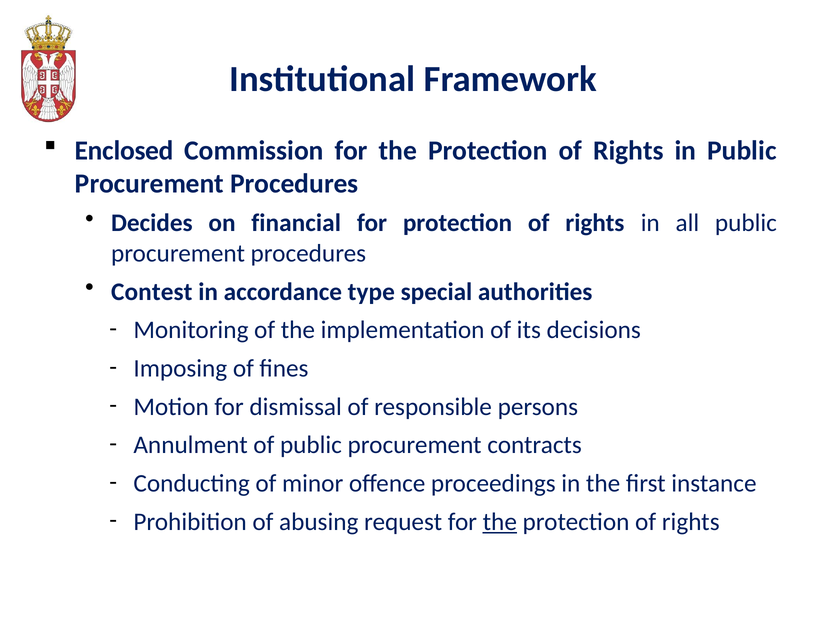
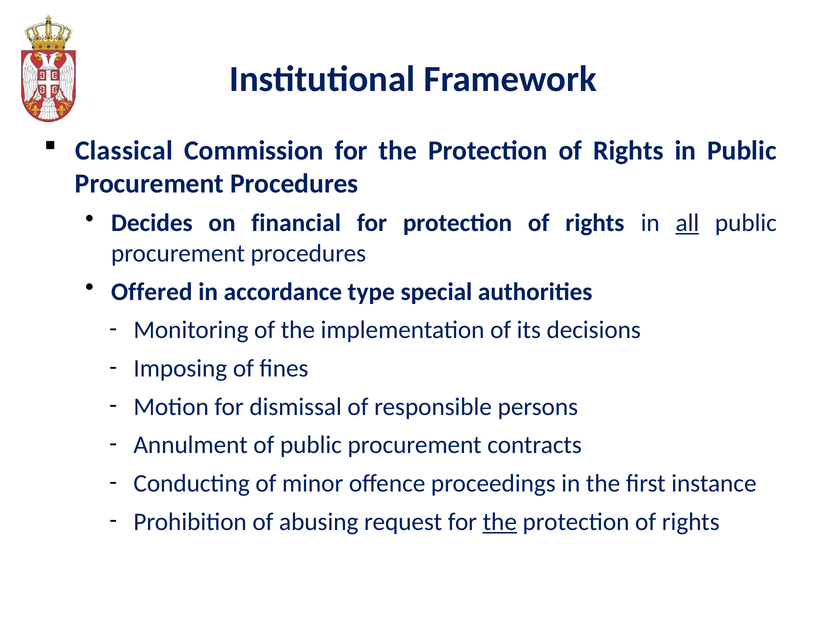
Enclosed: Enclosed -> Classical
all underline: none -> present
Contest: Contest -> Offered
